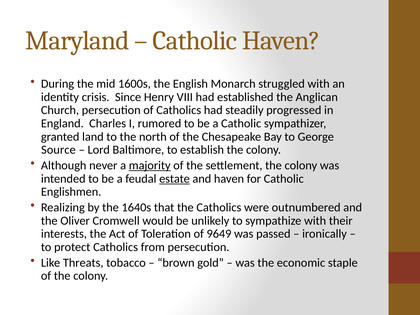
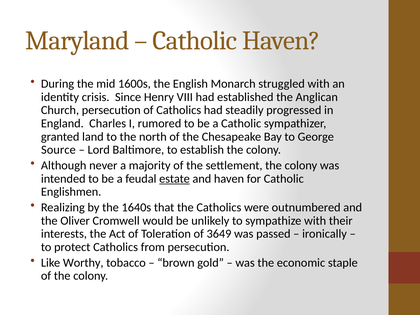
majority underline: present -> none
9649: 9649 -> 3649
Threats: Threats -> Worthy
